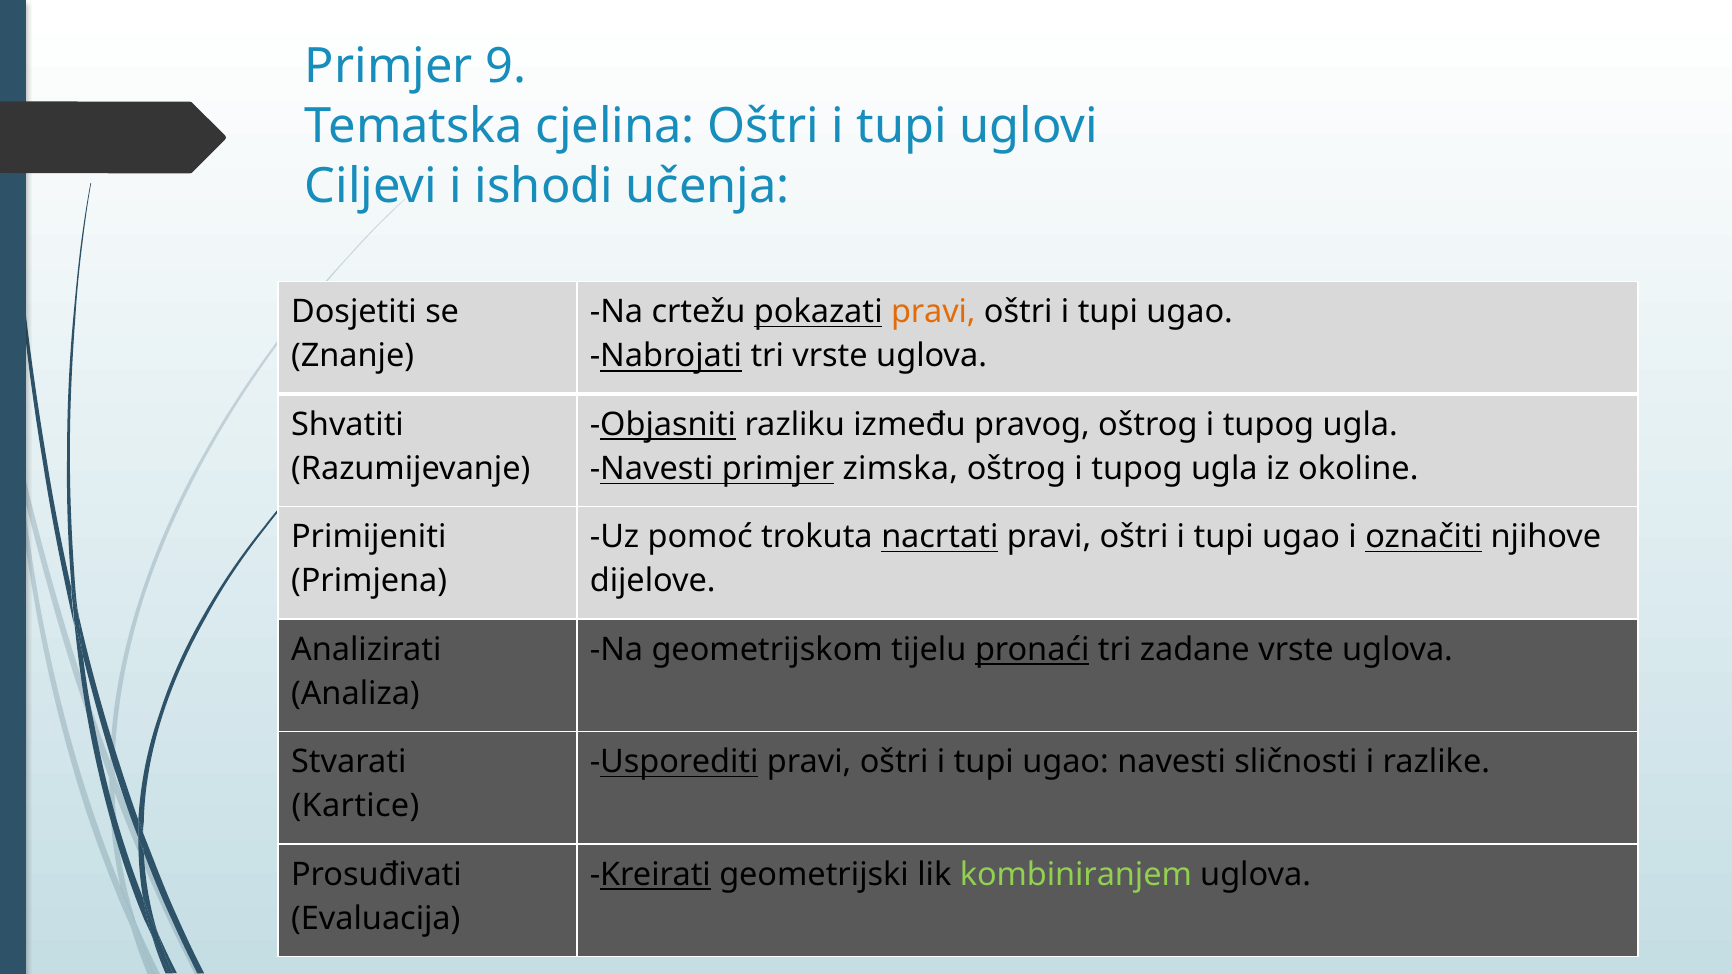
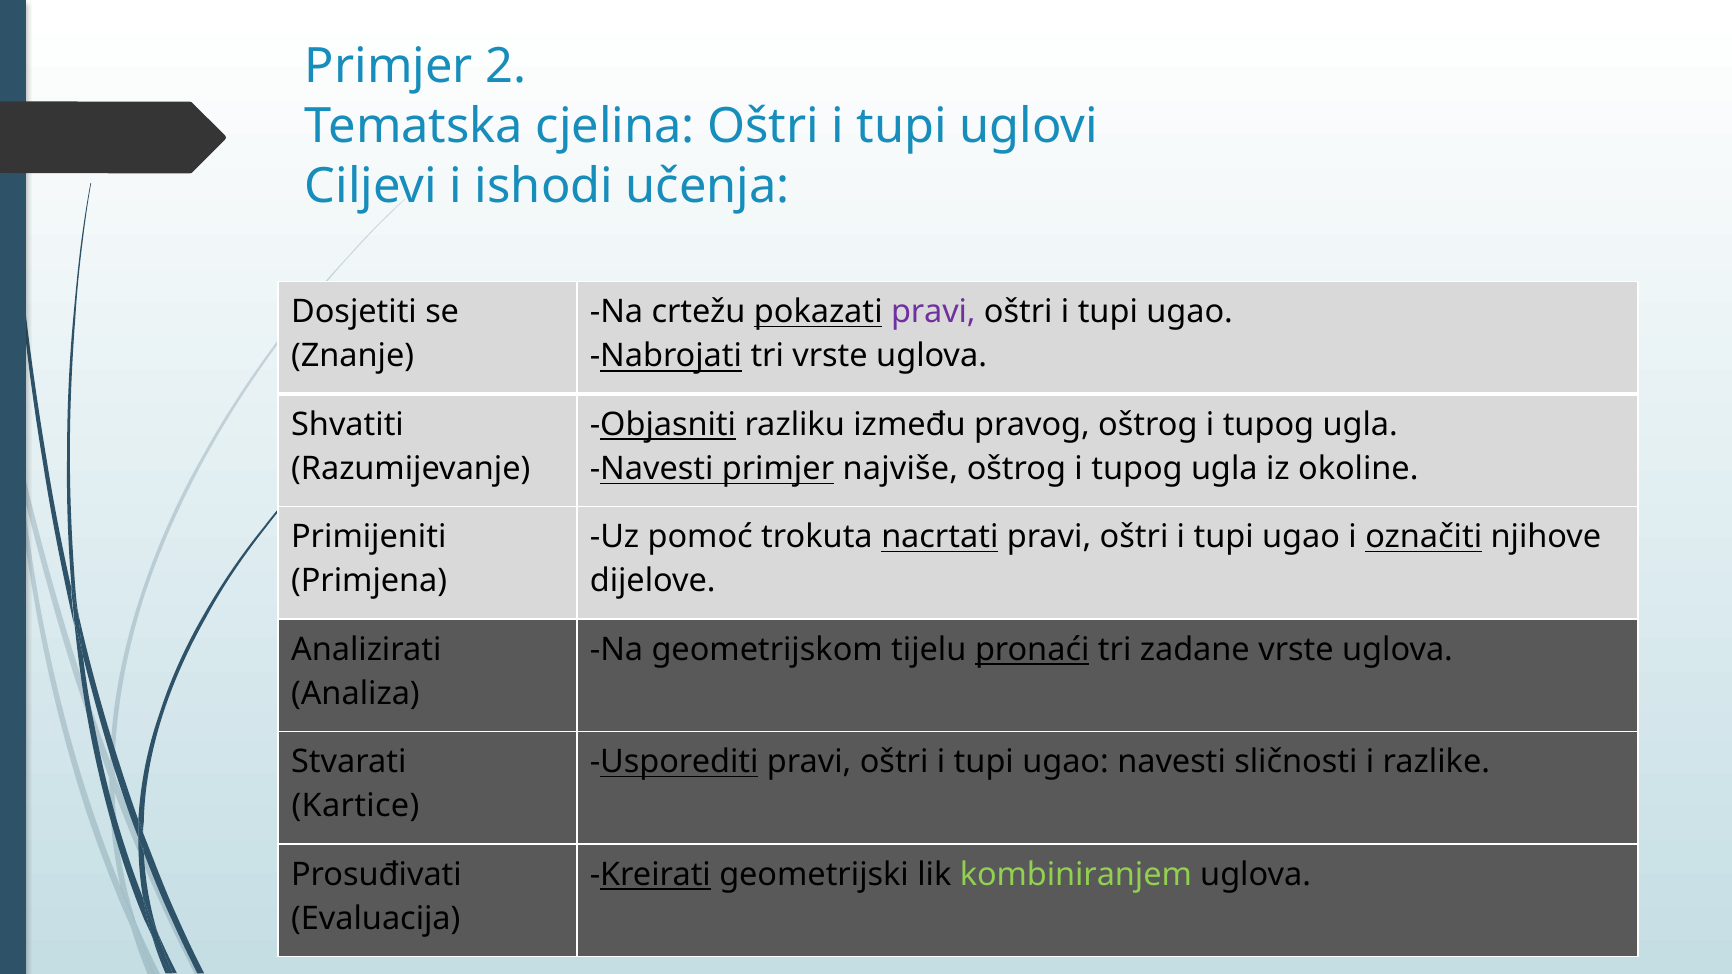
9: 9 -> 2
pravi at (933, 312) colour: orange -> purple
zimska: zimska -> najviše
